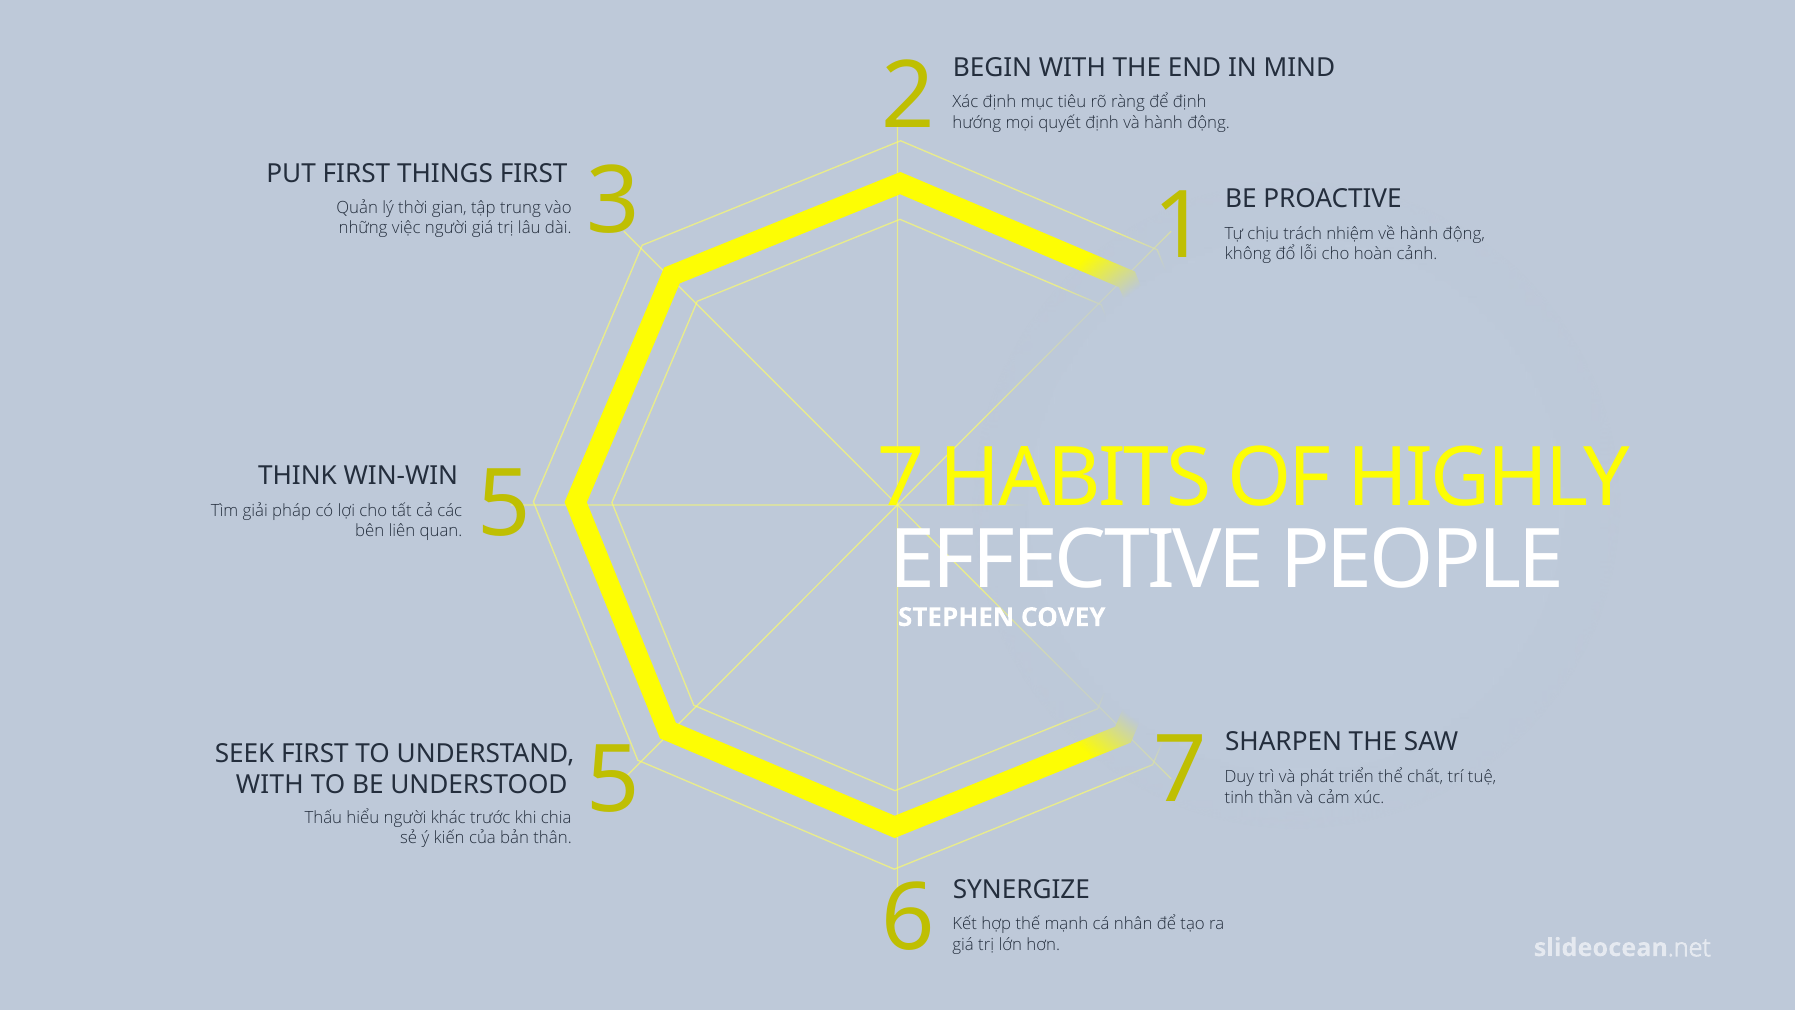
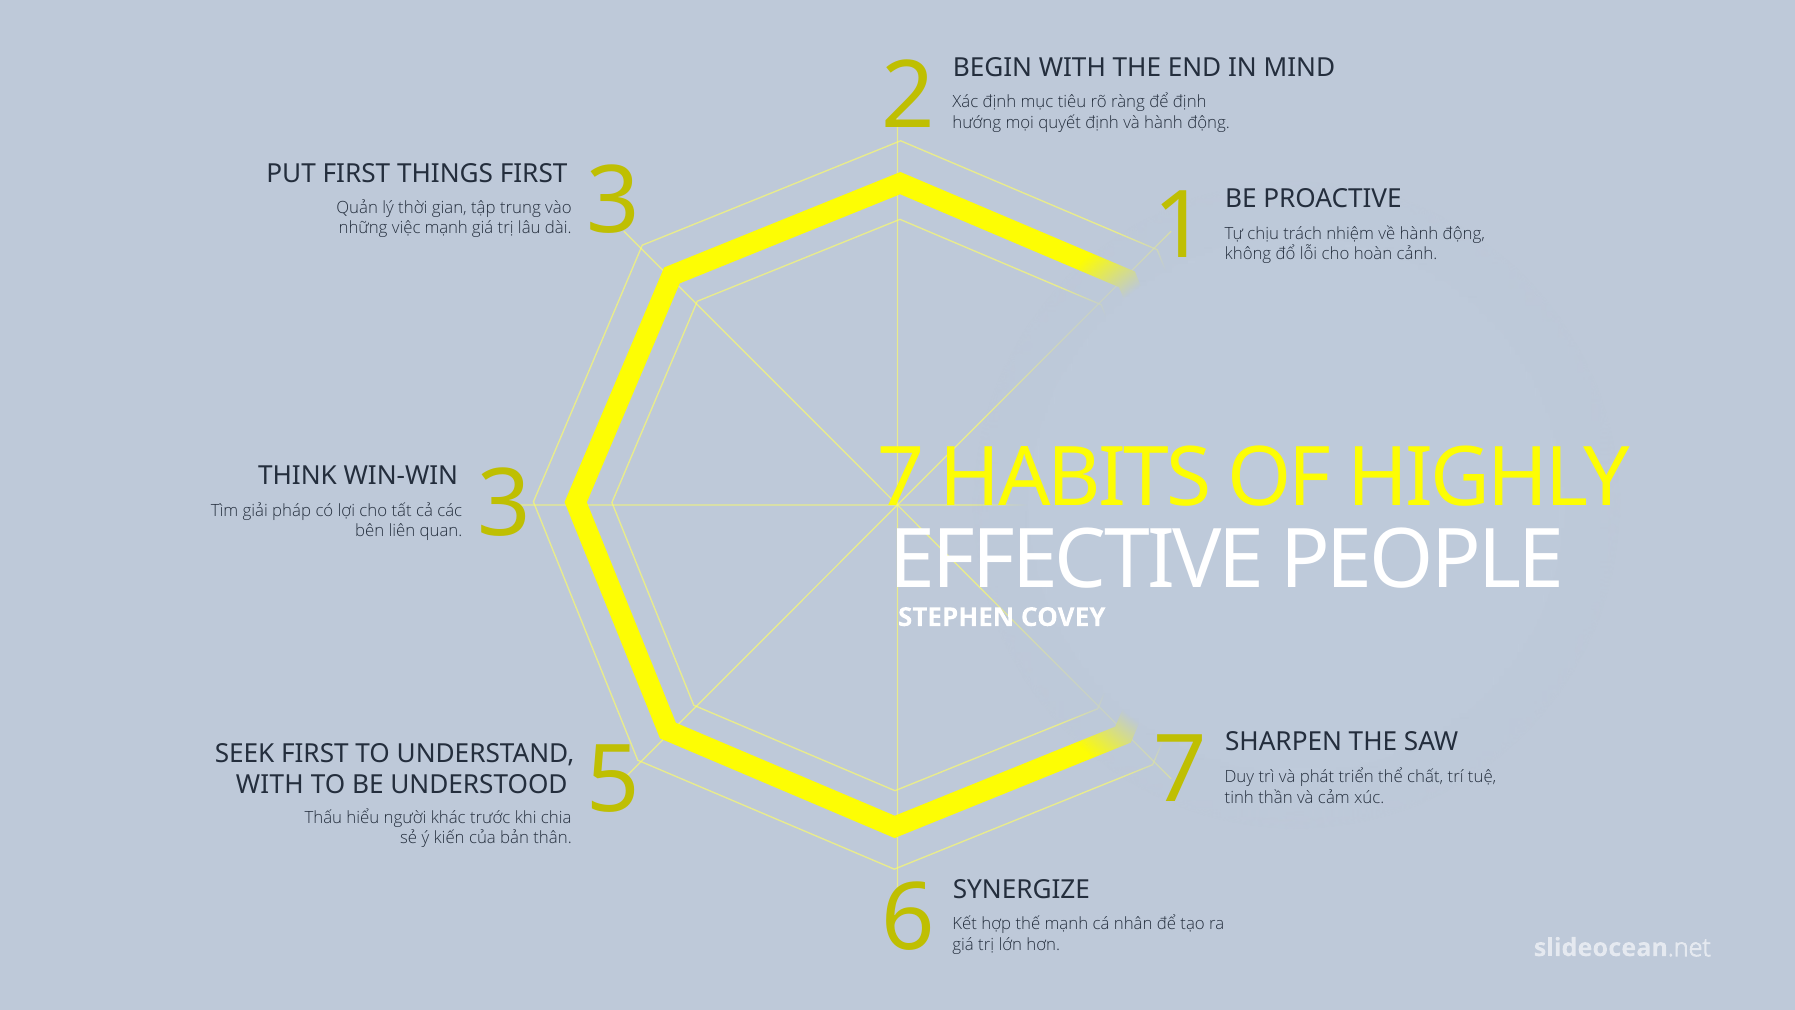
việc người: người -> mạnh
quan 5: 5 -> 3
